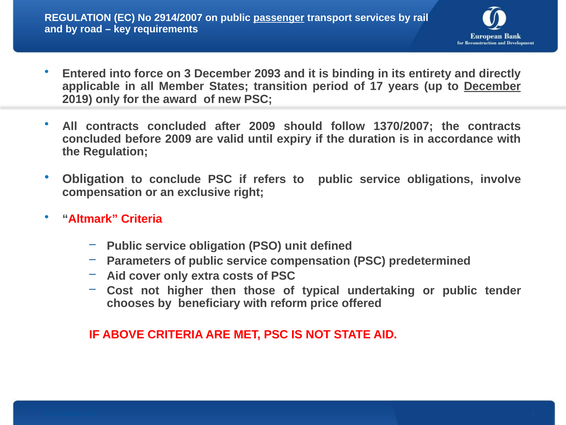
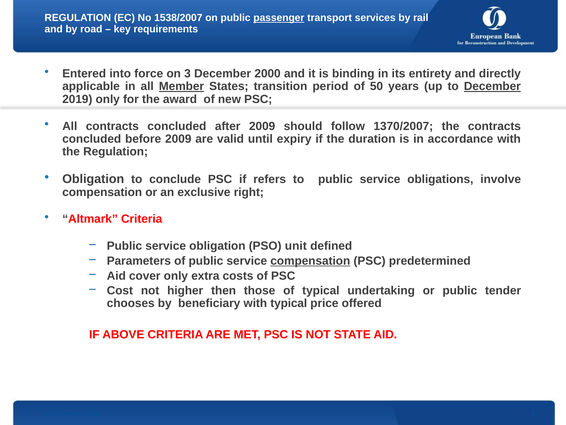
2914/2007: 2914/2007 -> 1538/2007
2093: 2093 -> 2000
Member underline: none -> present
17: 17 -> 50
compensation at (310, 261) underline: none -> present
with reform: reform -> typical
